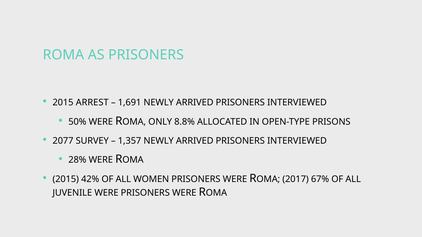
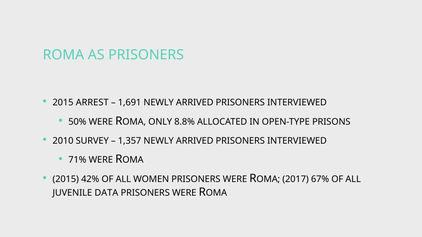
2077: 2077 -> 2010
28%: 28% -> 71%
JUVENILE WERE: WERE -> DATA
